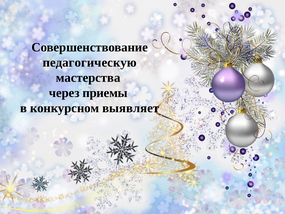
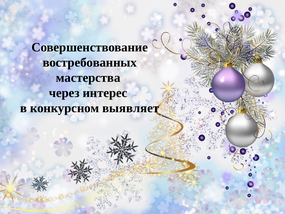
педагогическую: педагогическую -> востребованных
приемы: приемы -> интерес
